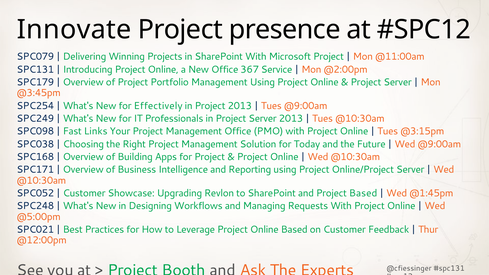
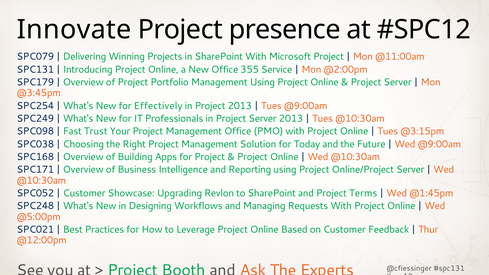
367: 367 -> 355
Links: Links -> Trust
Project Based: Based -> Terms
